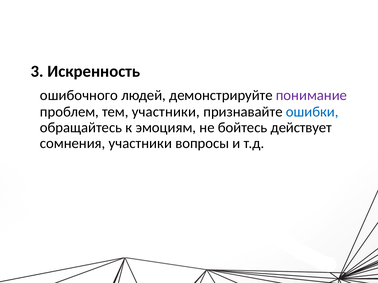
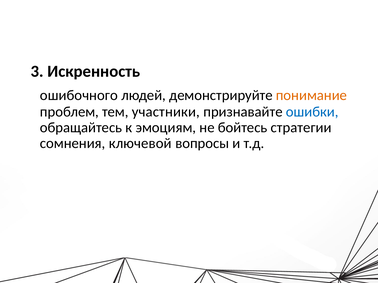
понимание colour: purple -> orange
действует: действует -> стратегии
сомнения участники: участники -> ключевой
